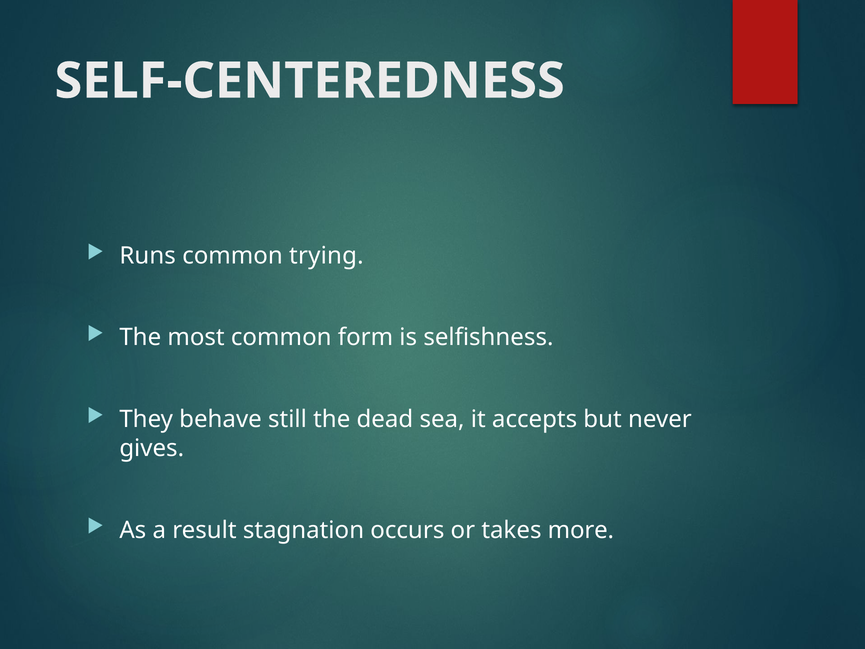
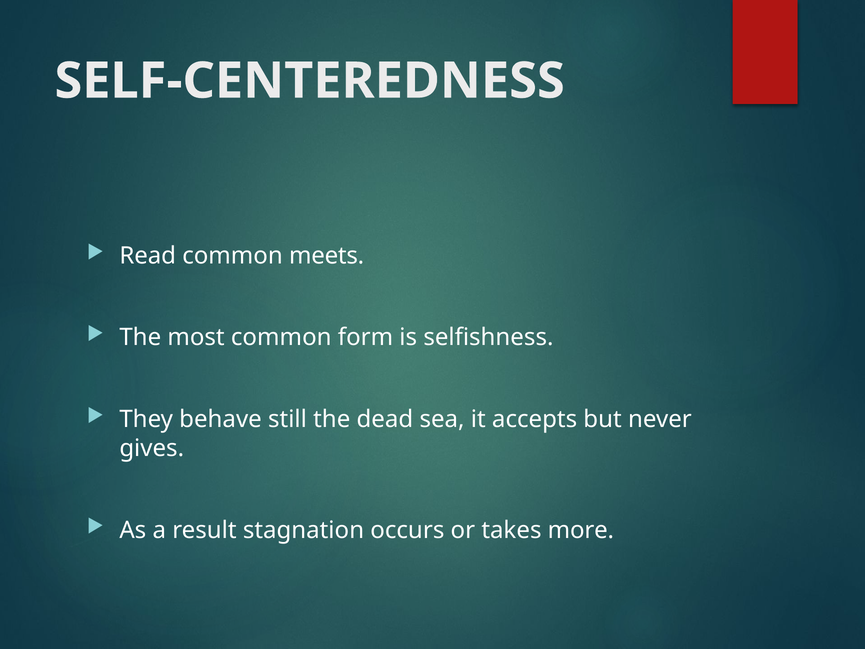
Runs: Runs -> Read
trying: trying -> meets
